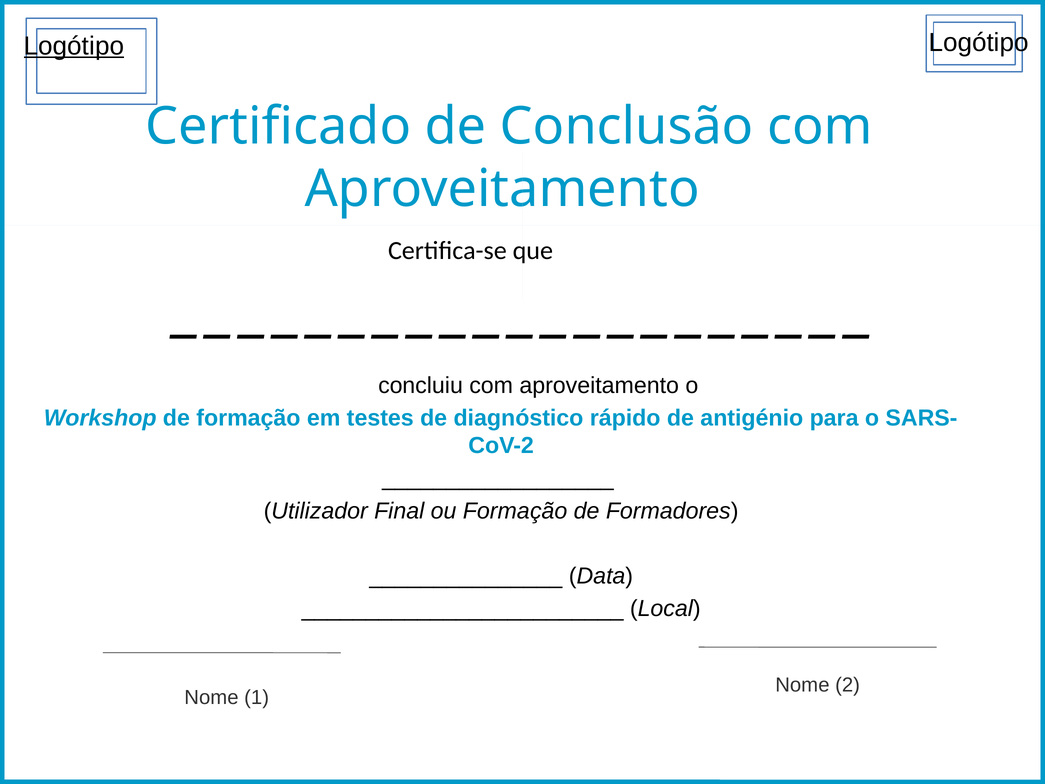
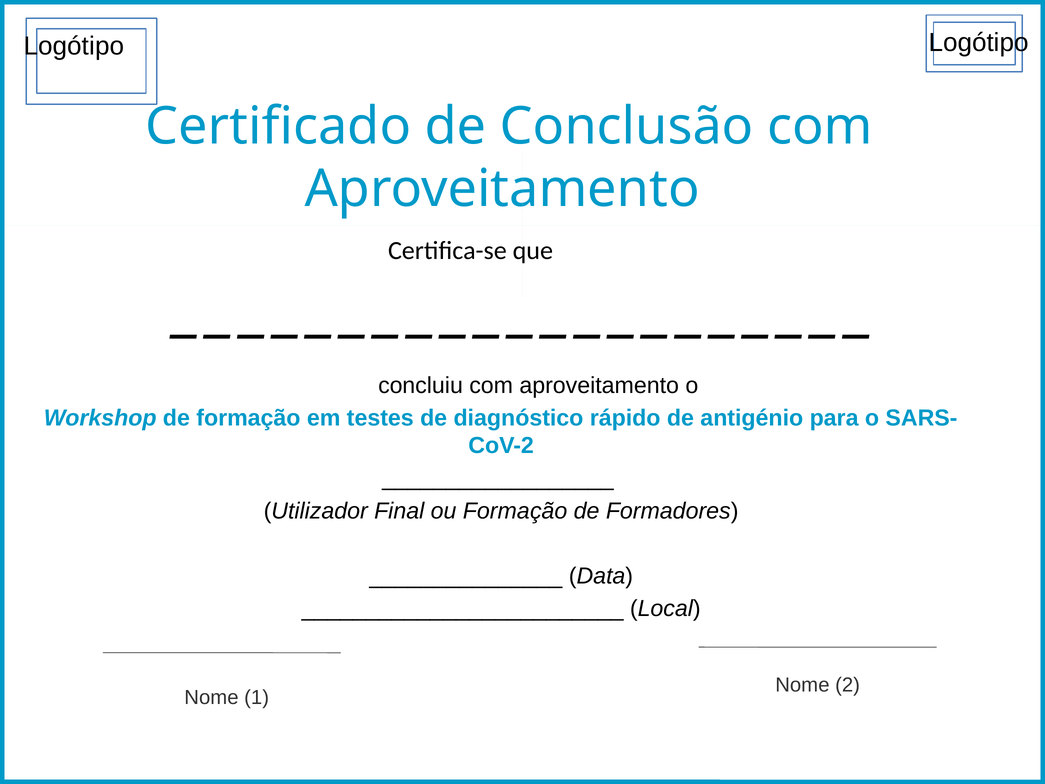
Logótipo at (74, 46) underline: present -> none
